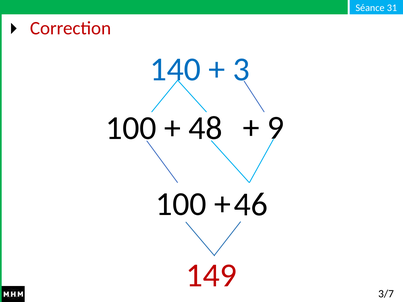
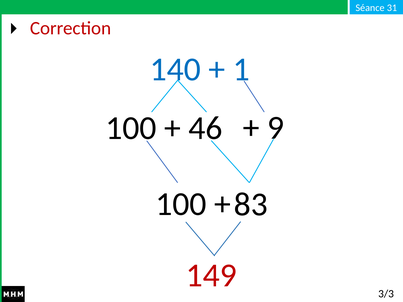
3: 3 -> 1
48: 48 -> 46
46: 46 -> 83
3/7: 3/7 -> 3/3
